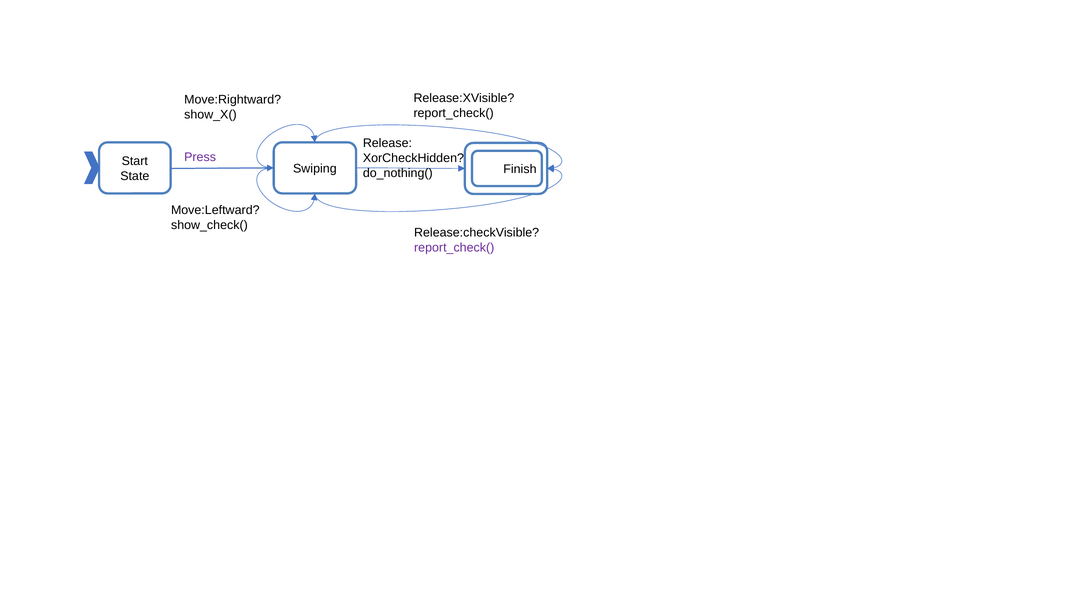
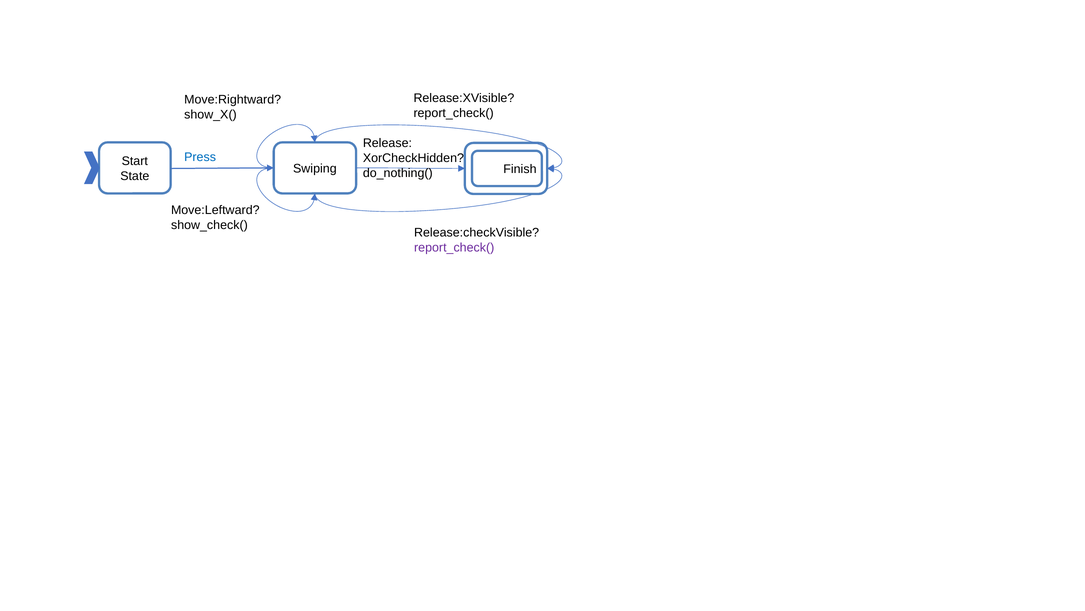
Press colour: purple -> blue
